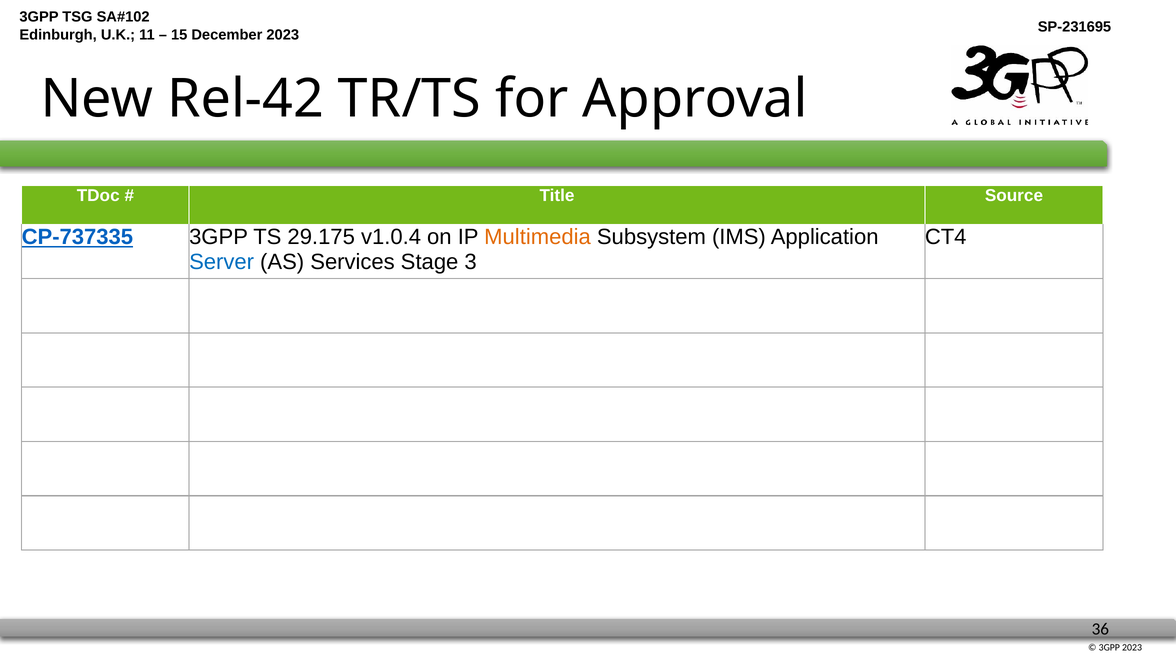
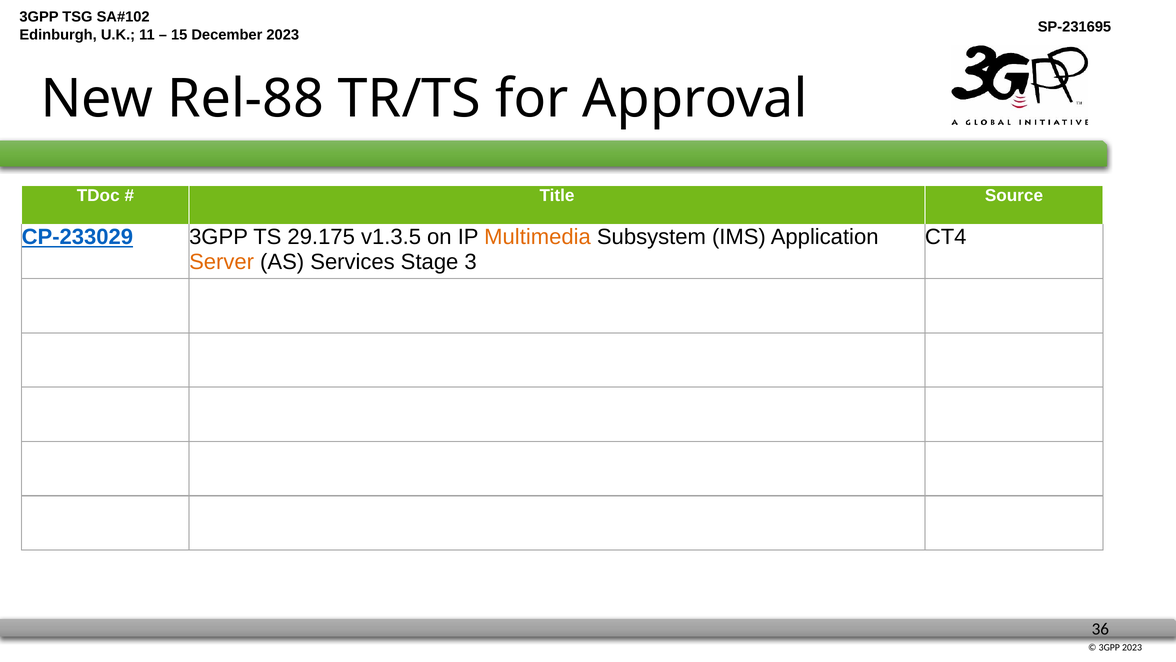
Rel-42: Rel-42 -> Rel-88
CP-737335: CP-737335 -> CP-233029
v1.0.4: v1.0.4 -> v1.3.5
Server colour: blue -> orange
